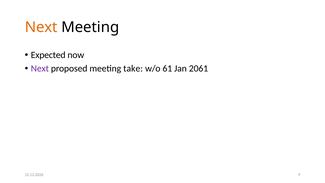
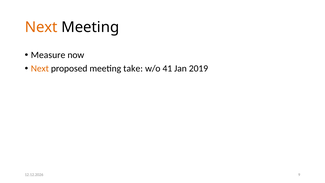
Expected: Expected -> Measure
Next at (40, 69) colour: purple -> orange
61: 61 -> 41
2061: 2061 -> 2019
